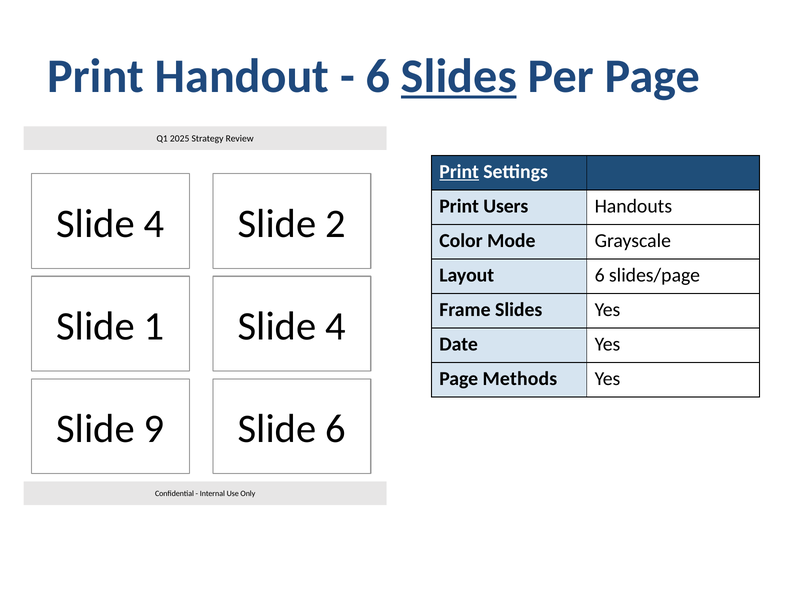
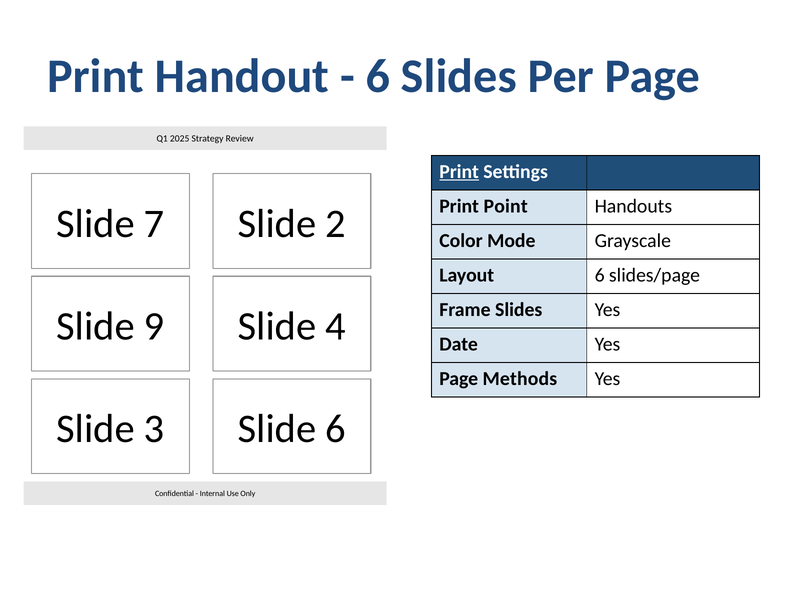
Slides at (459, 76) underline: present -> none
Users: Users -> Point
4 at (154, 224): 4 -> 7
1: 1 -> 9
9: 9 -> 3
